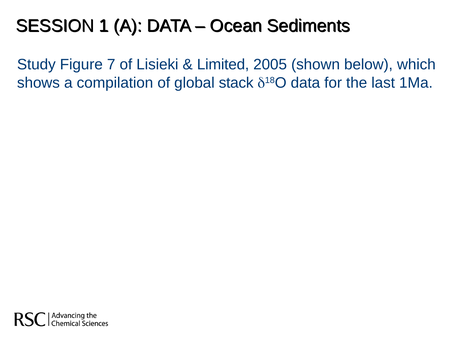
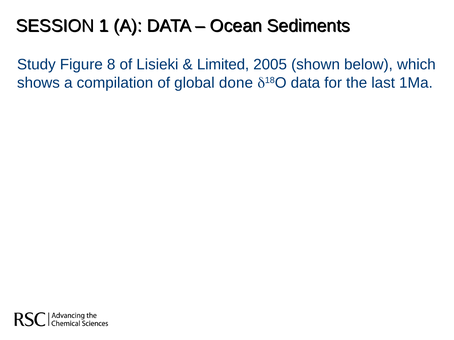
7: 7 -> 8
stack: stack -> done
